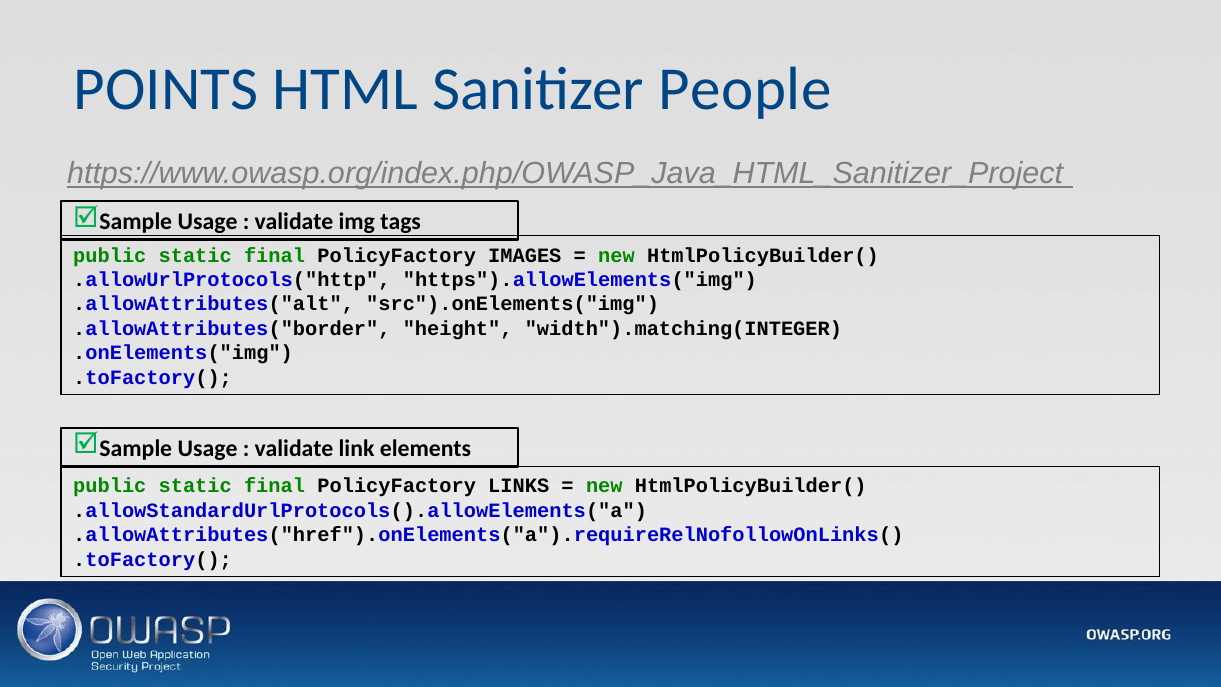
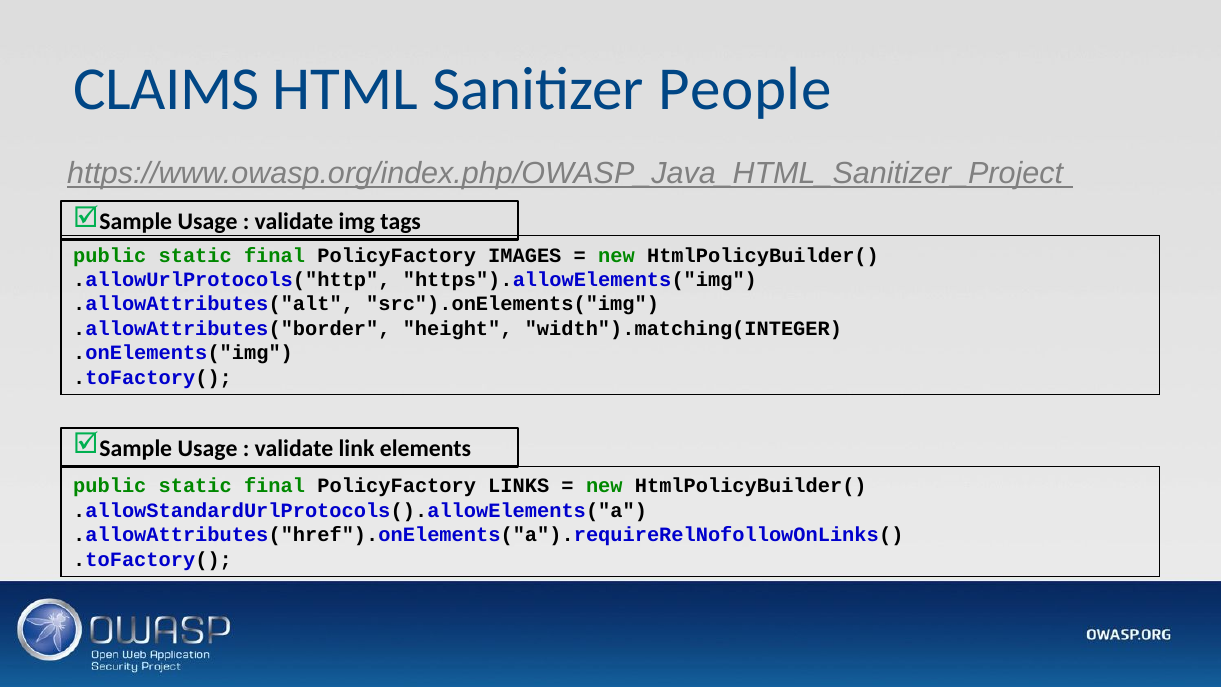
POINTS: POINTS -> CLAIMS
